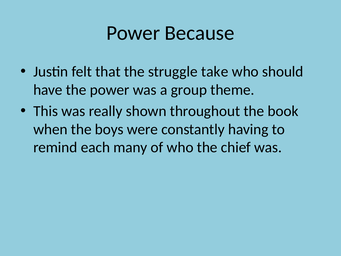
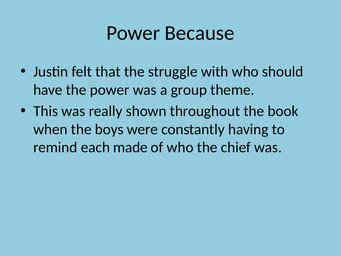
take: take -> with
many: many -> made
